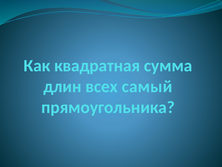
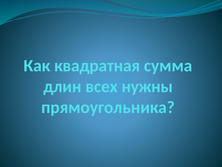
самый: самый -> нужны
